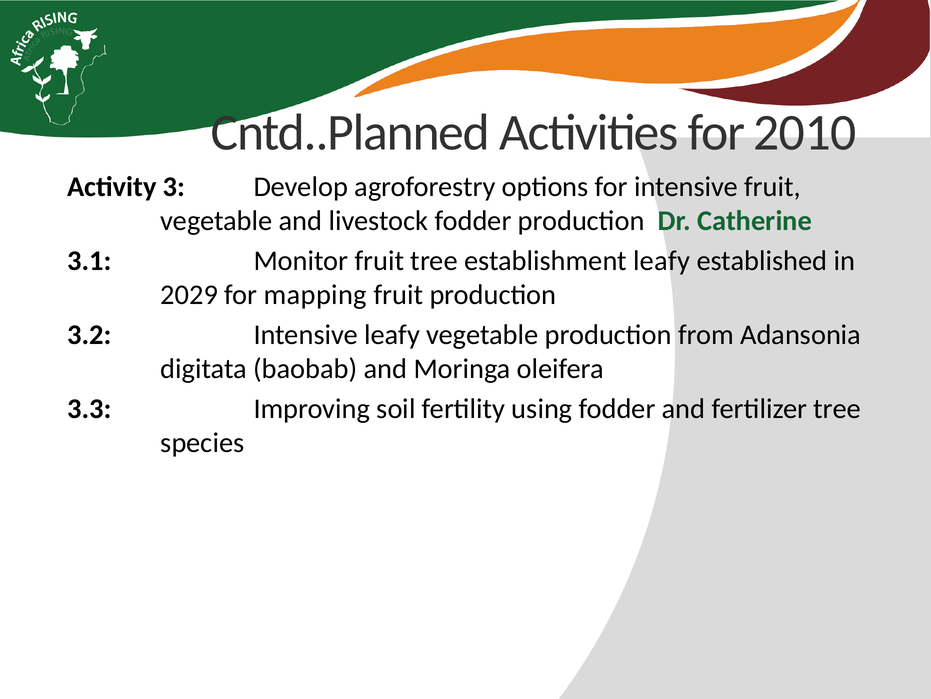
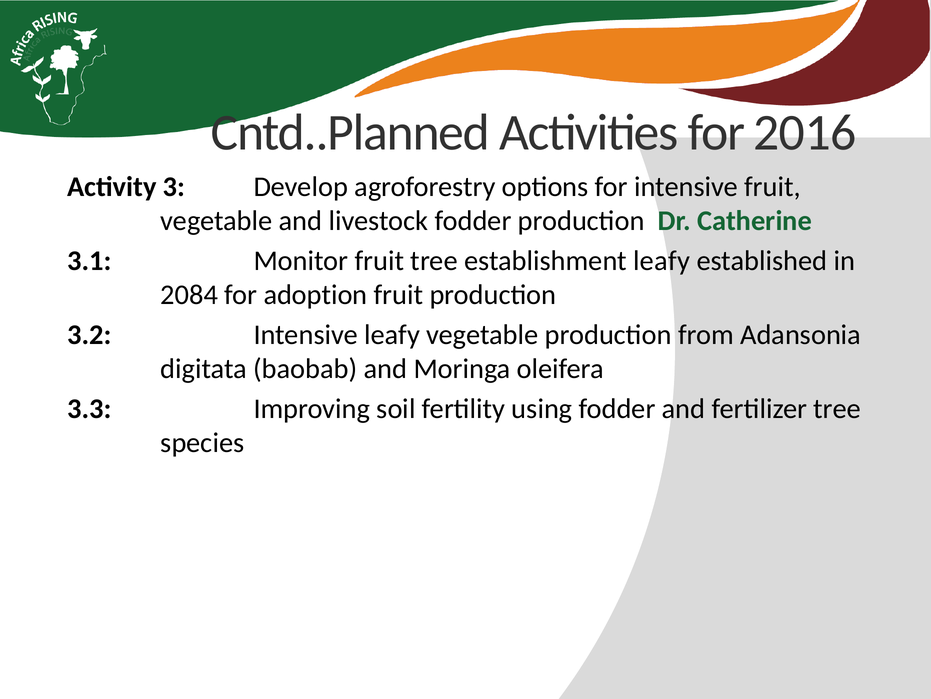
2010: 2010 -> 2016
2029: 2029 -> 2084
mapping: mapping -> adoption
